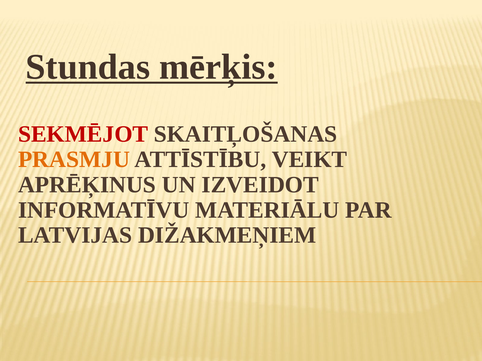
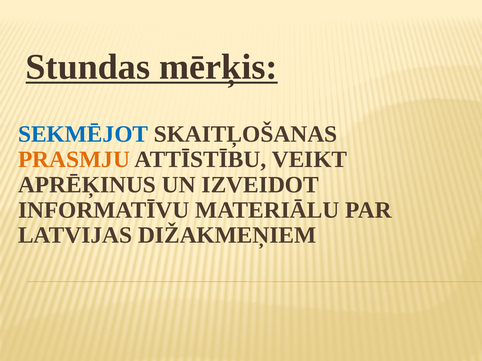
SEKMĒJOT colour: red -> blue
